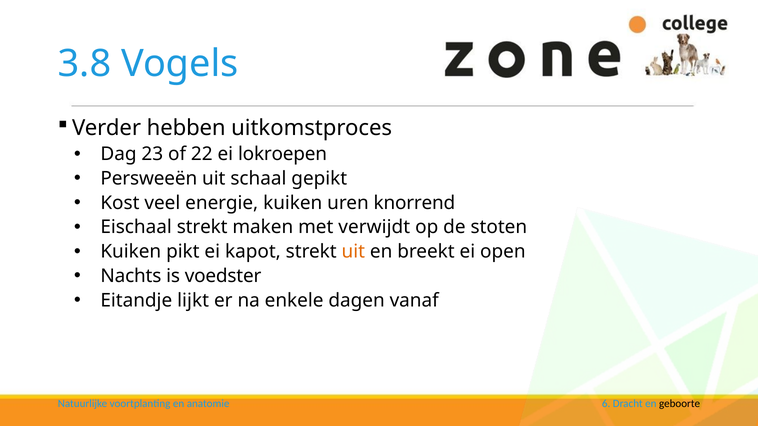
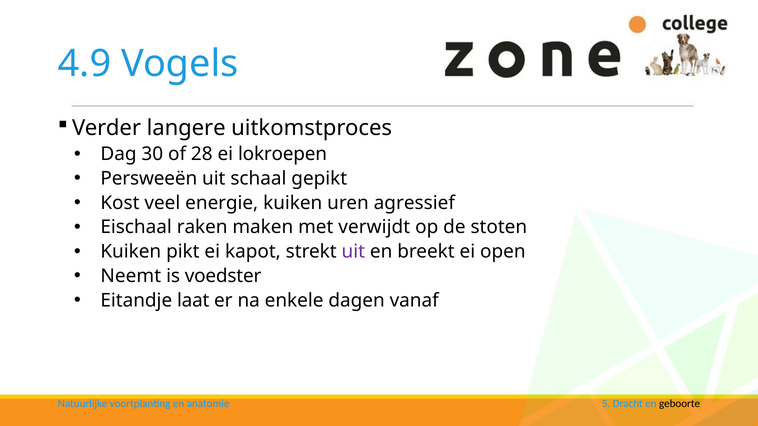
3.8: 3.8 -> 4.9
hebben: hebben -> langere
23: 23 -> 30
22: 22 -> 28
knorrend: knorrend -> agressief
Eischaal strekt: strekt -> raken
uit at (353, 252) colour: orange -> purple
Nachts: Nachts -> Neemt
lijkt: lijkt -> laat
6: 6 -> 5
